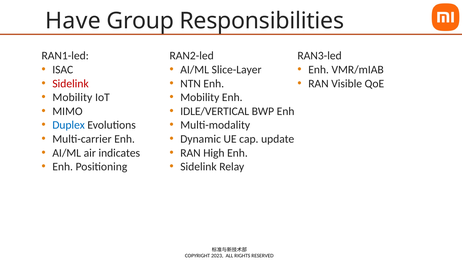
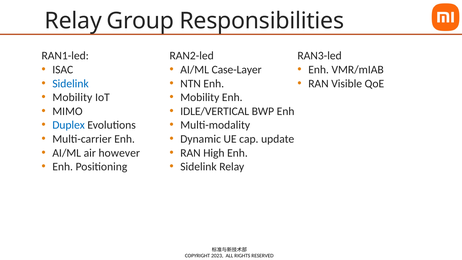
Have at (73, 21): Have -> Relay
Slice-Layer: Slice-Layer -> Case-Layer
Sidelink at (71, 84) colour: red -> blue
indicates: indicates -> however
